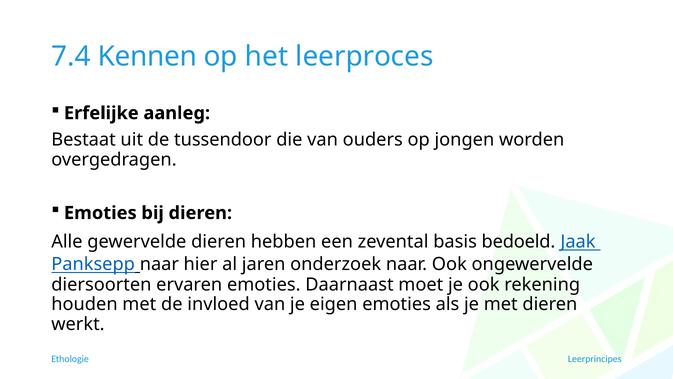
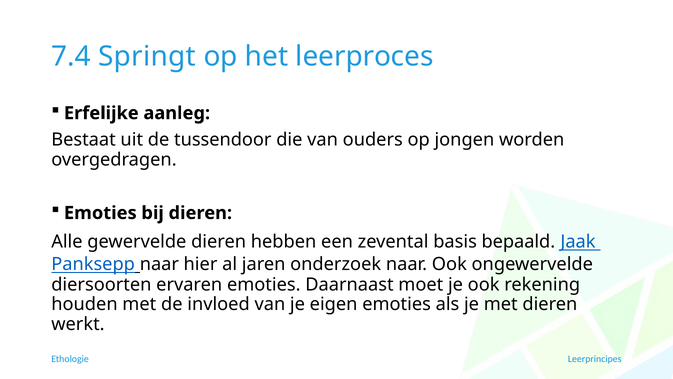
Kennen: Kennen -> Springt
bedoeld: bedoeld -> bepaald
